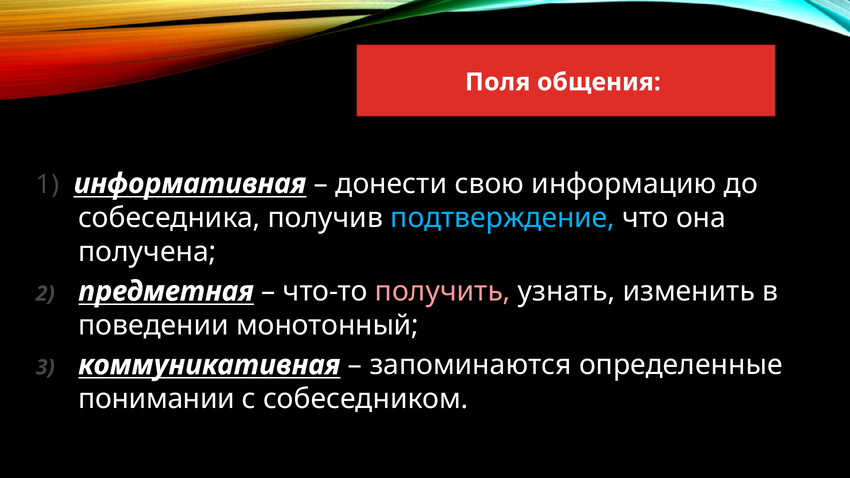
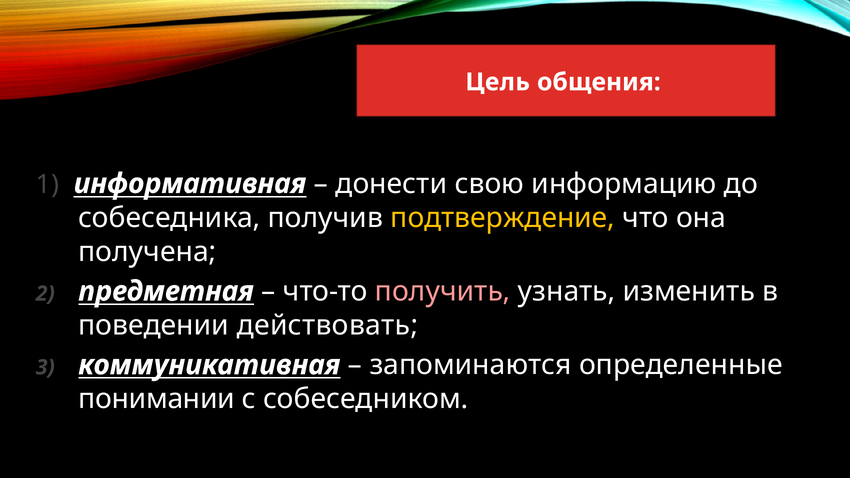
Поля: Поля -> Цель
подтверждение colour: light blue -> yellow
монотонный: монотонный -> действовать
